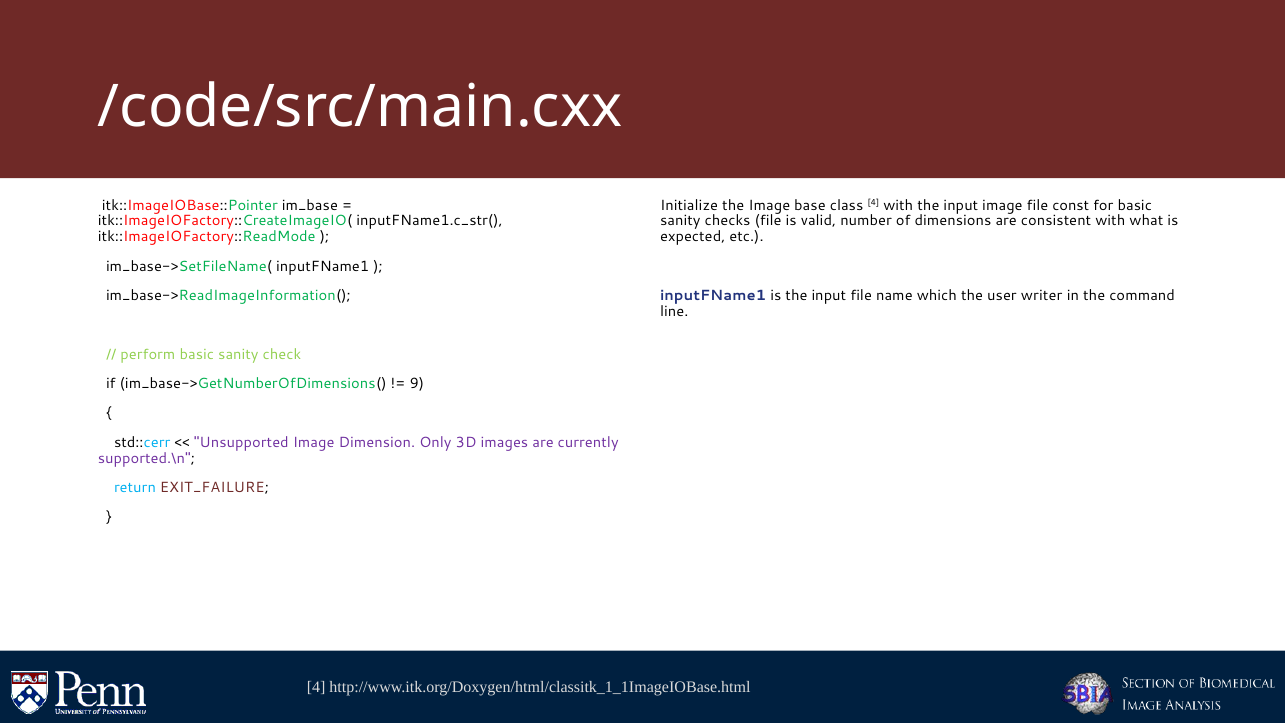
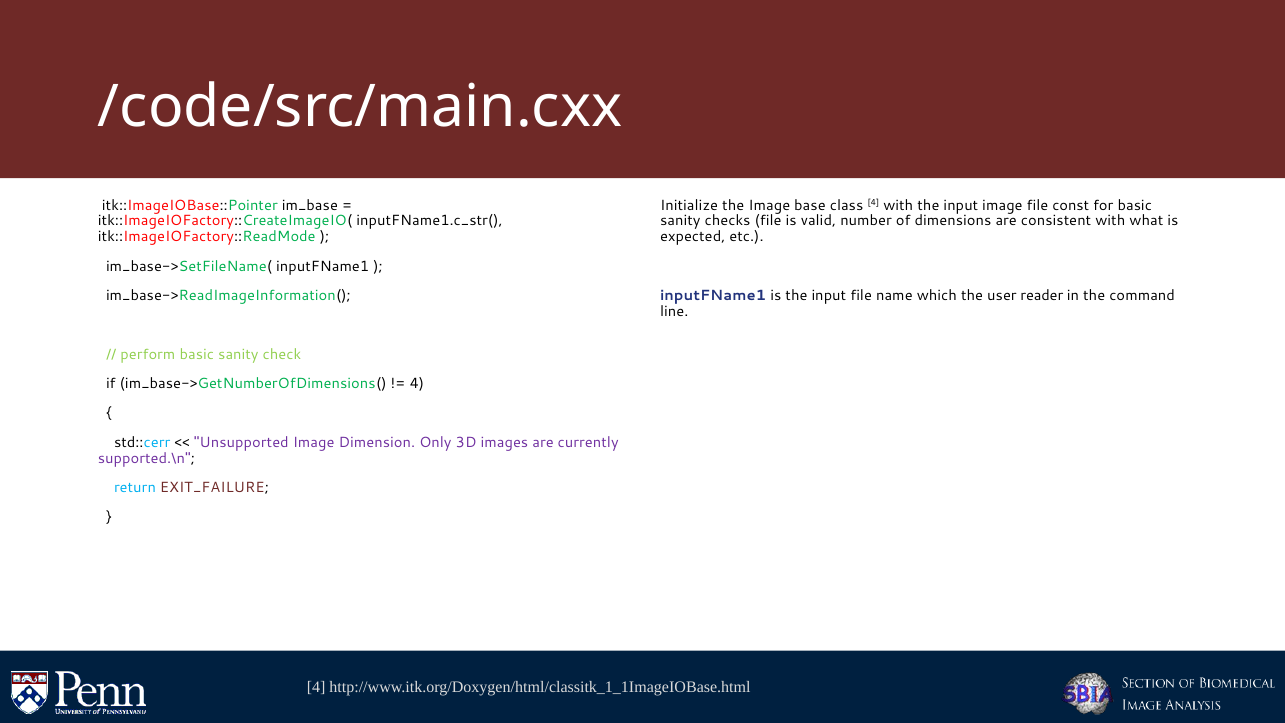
writer: writer -> reader
9 at (417, 384): 9 -> 4
